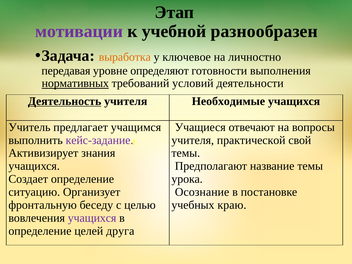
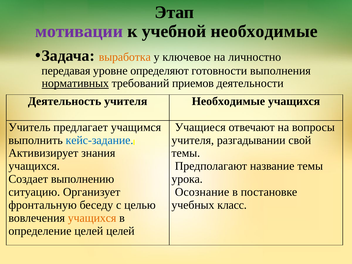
учебной разнообразен: разнообразен -> необходимые
условий: условий -> приемов
Деятельность underline: present -> none
кейс-задание colour: purple -> blue
практической: практической -> разгадывании
Создает определение: определение -> выполнению
краю: краю -> класс
учащихся at (92, 218) colour: purple -> orange
целей друга: друга -> целей
